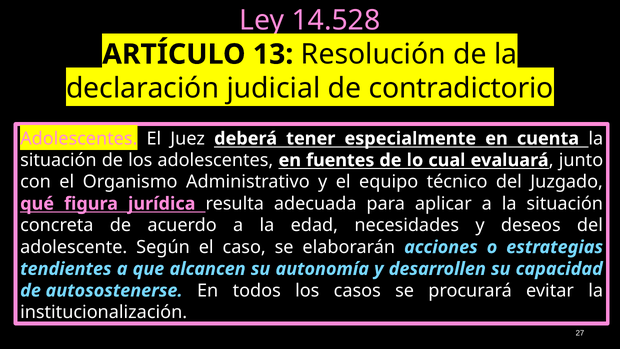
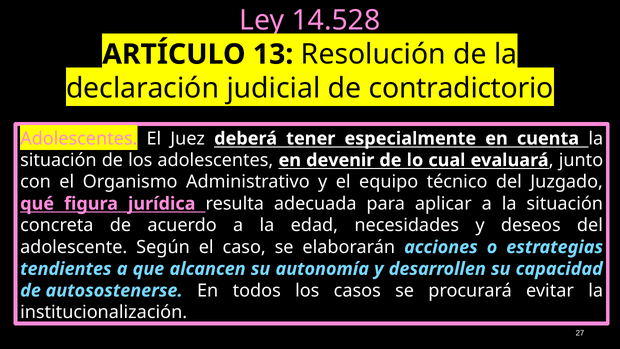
fuentes: fuentes -> devenir
